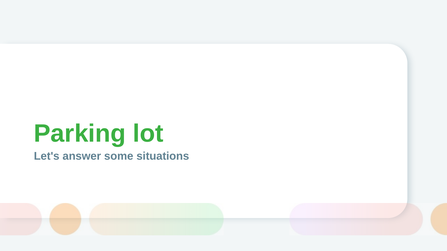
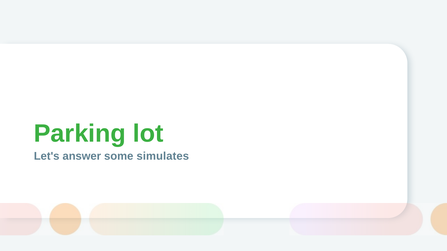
situations: situations -> simulates
